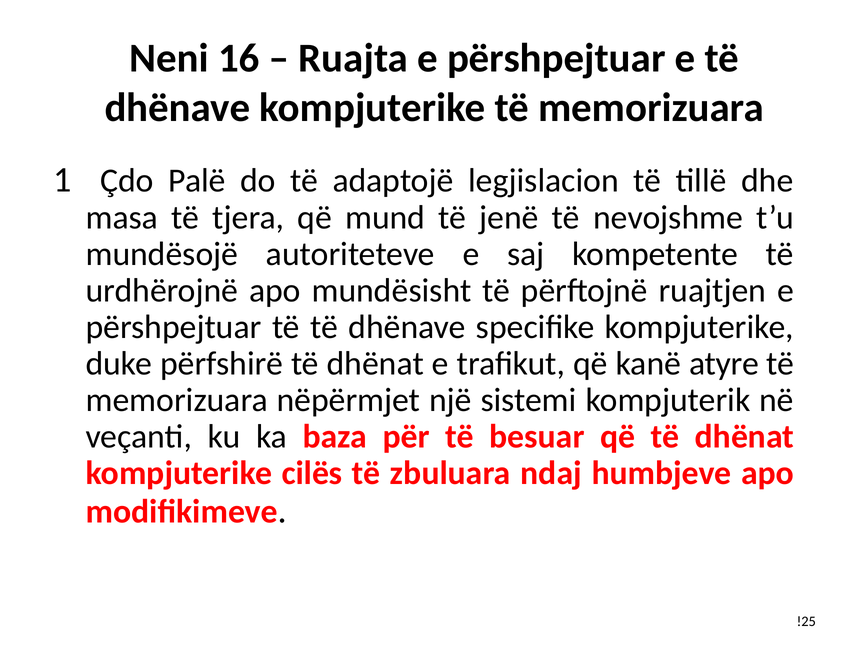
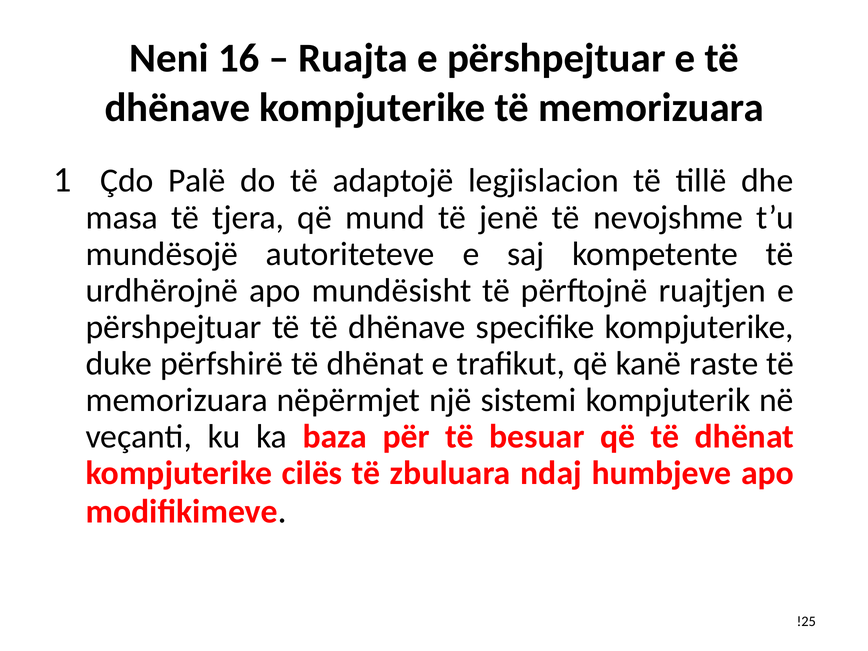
atyre: atyre -> raste
